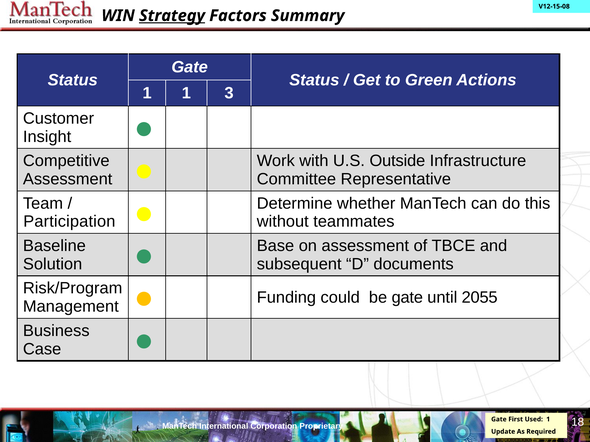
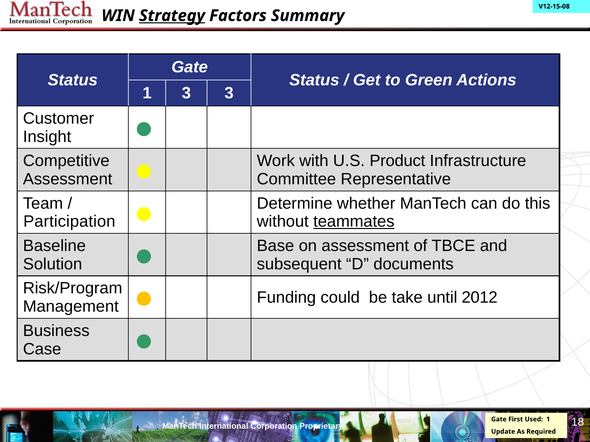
1 1: 1 -> 3
Outside: Outside -> Product
teammates underline: none -> present
be gate: gate -> take
2055: 2055 -> 2012
